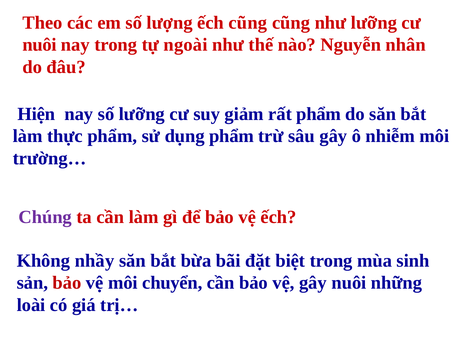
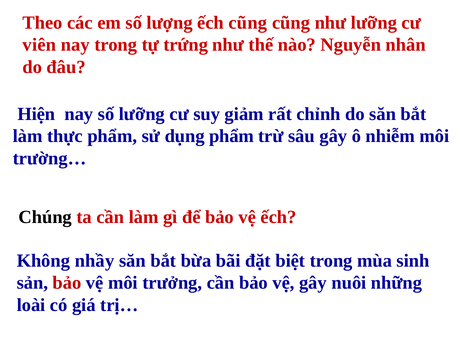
nuôi at (40, 45): nuôi -> viên
ngoài: ngoài -> trứng
rất phẩm: phẩm -> chỉnh
Chúng colour: purple -> black
chuyển: chuyển -> trưởng
